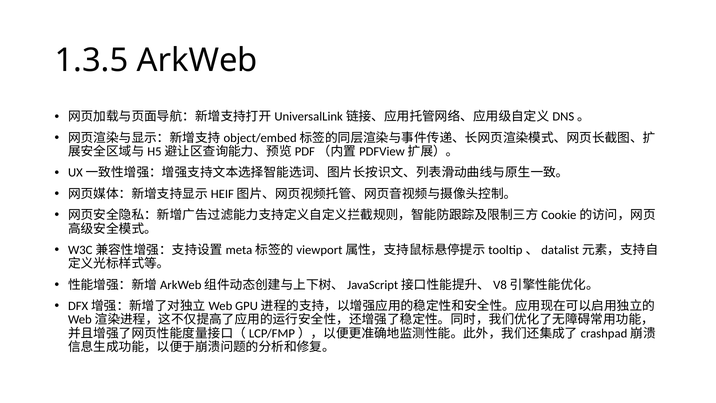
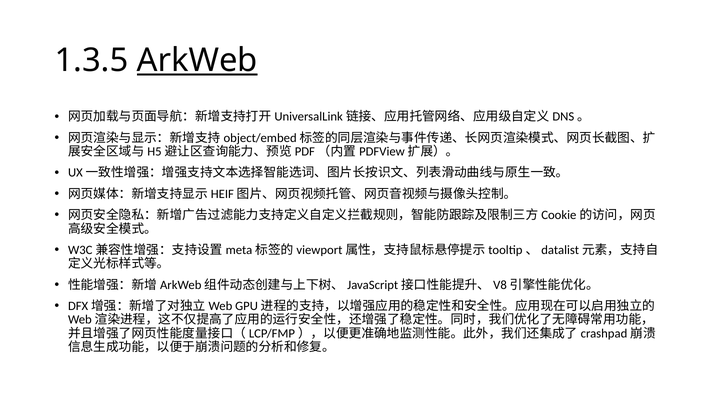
ArkWeb underline: none -> present
